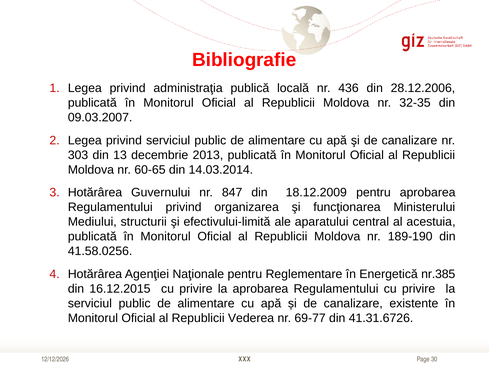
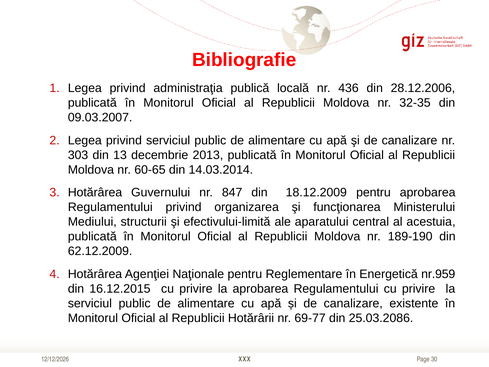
41.58.0256: 41.58.0256 -> 62.12.2009
nr.385: nr.385 -> nr.959
Vederea: Vederea -> Hotărârii
41.31.6726: 41.31.6726 -> 25.03.2086
